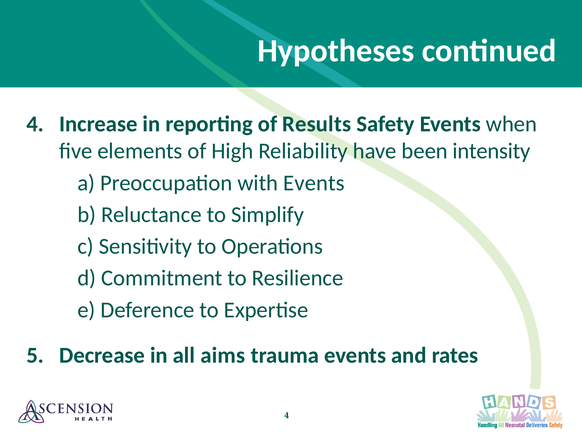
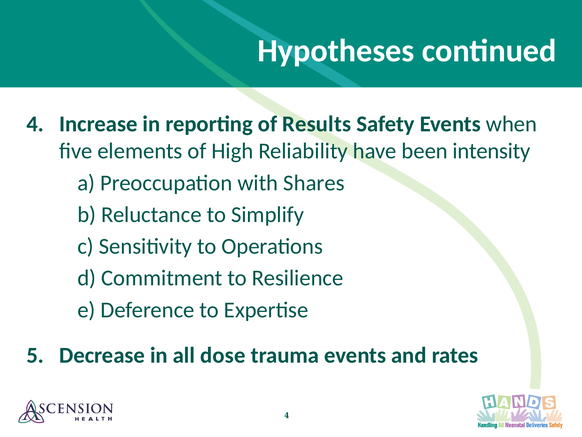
with Events: Events -> Shares
aims: aims -> dose
